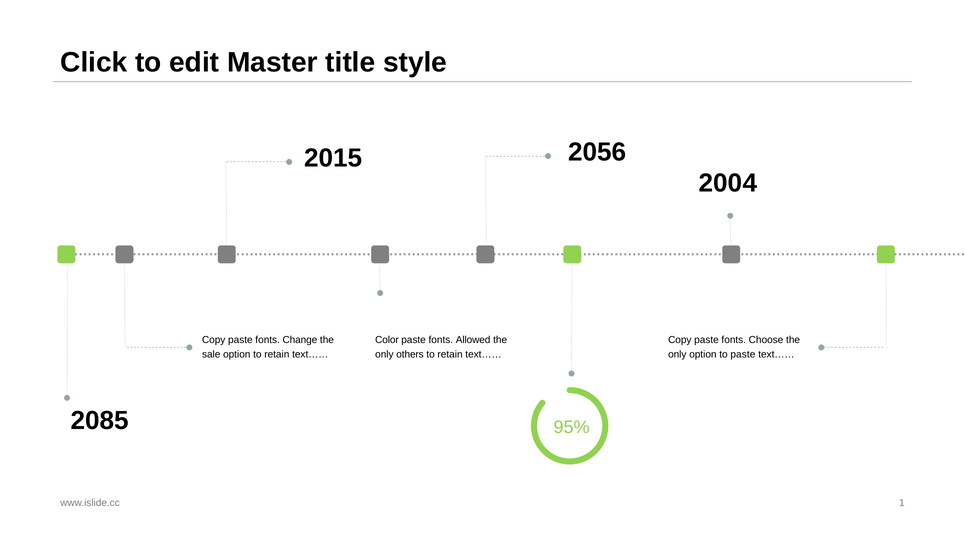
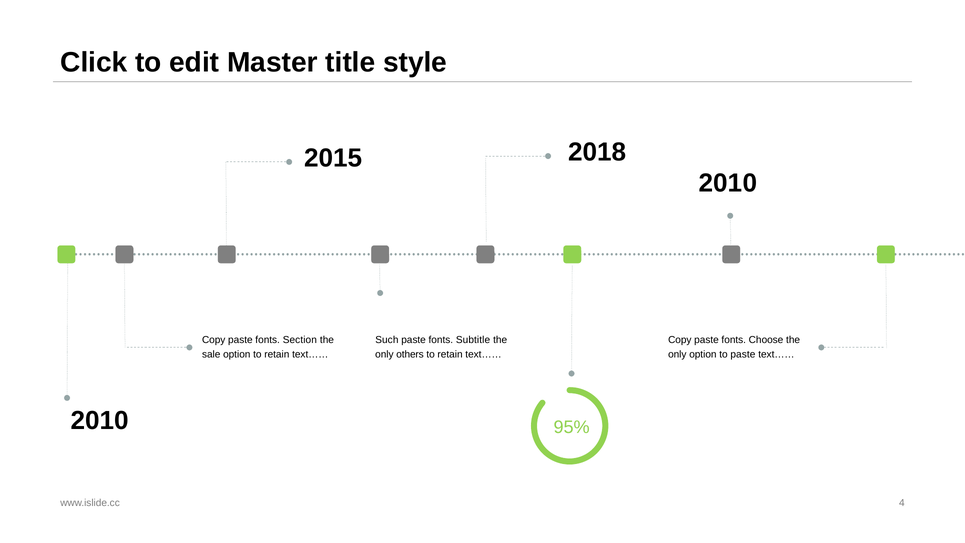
2056: 2056 -> 2018
2004 at (728, 183): 2004 -> 2010
Change: Change -> Section
Color: Color -> Such
Allowed: Allowed -> Subtitle
2085 at (100, 420): 2085 -> 2010
1: 1 -> 4
